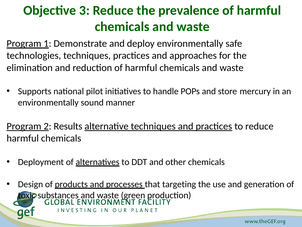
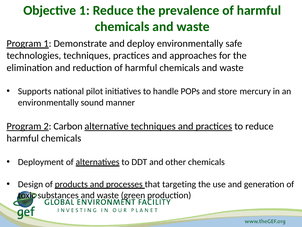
Objective 3: 3 -> 1
Results: Results -> Carbon
